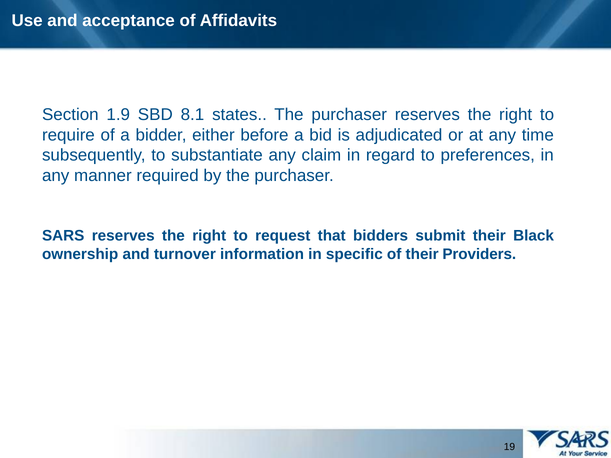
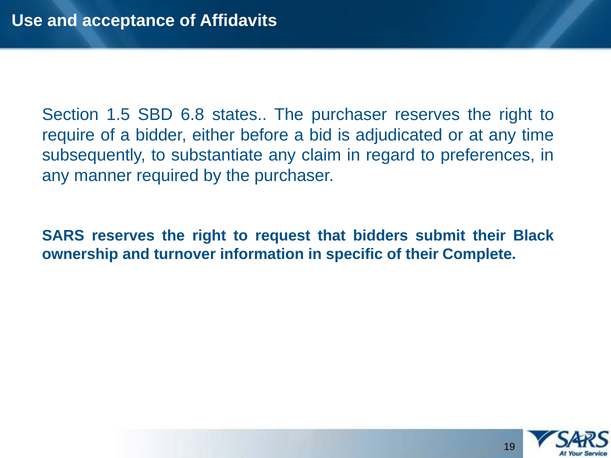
1.9: 1.9 -> 1.5
8.1: 8.1 -> 6.8
Providers: Providers -> Complete
